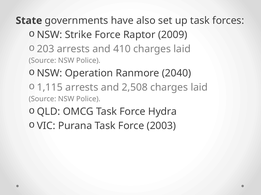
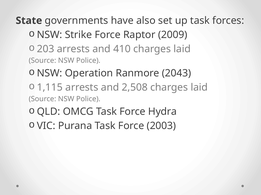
2040: 2040 -> 2043
